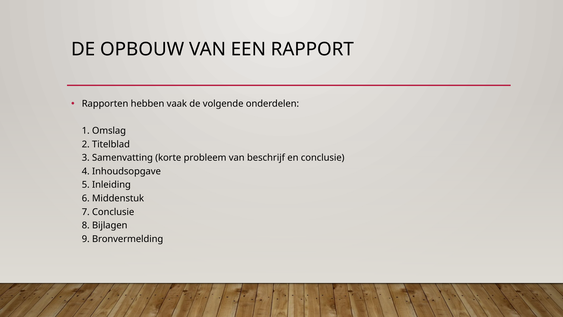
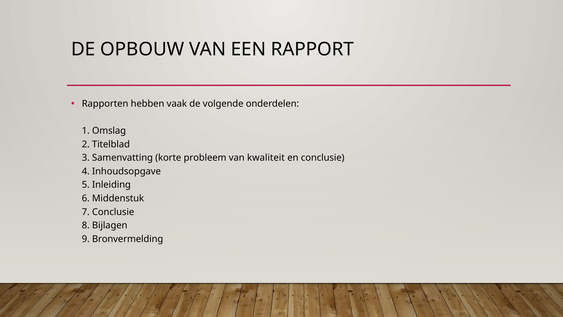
beschrijf: beschrijf -> kwaliteit
